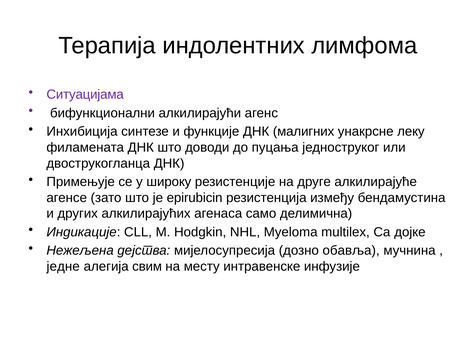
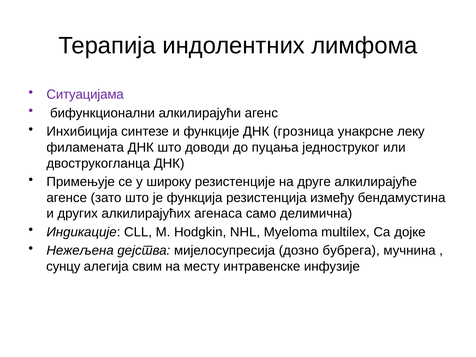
малигних: малигних -> грозница
epirubicin: epirubicin -> функција
обавља: обавља -> бубрега
једне: једне -> сунцу
